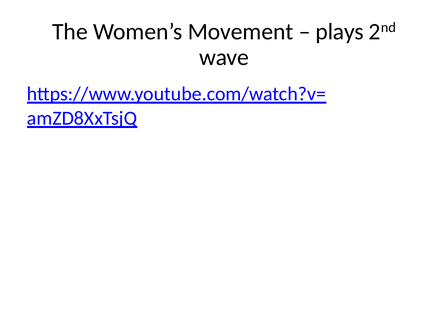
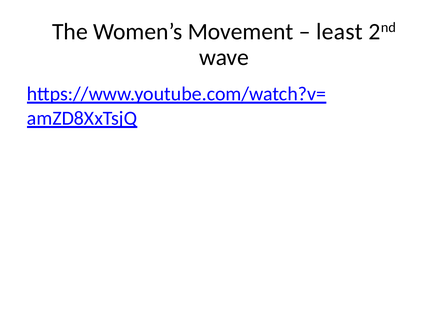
plays: plays -> least
